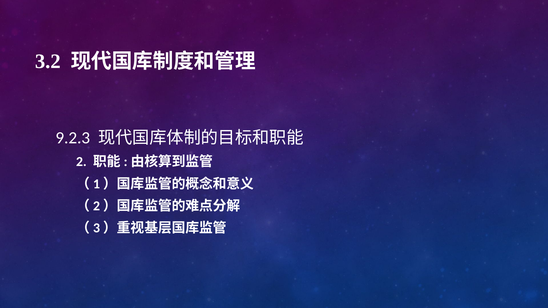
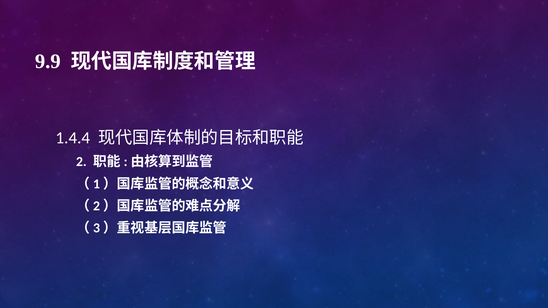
3.2: 3.2 -> 9.9
9.2.3: 9.2.3 -> 1.4.4
